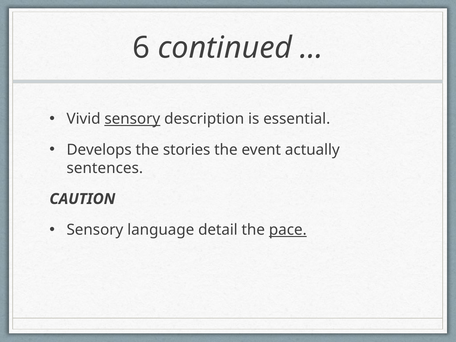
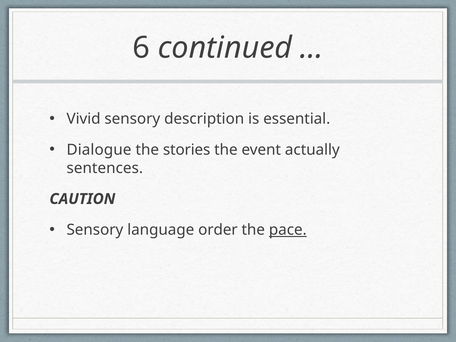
sensory at (132, 119) underline: present -> none
Develops: Develops -> Dialogue
detail: detail -> order
